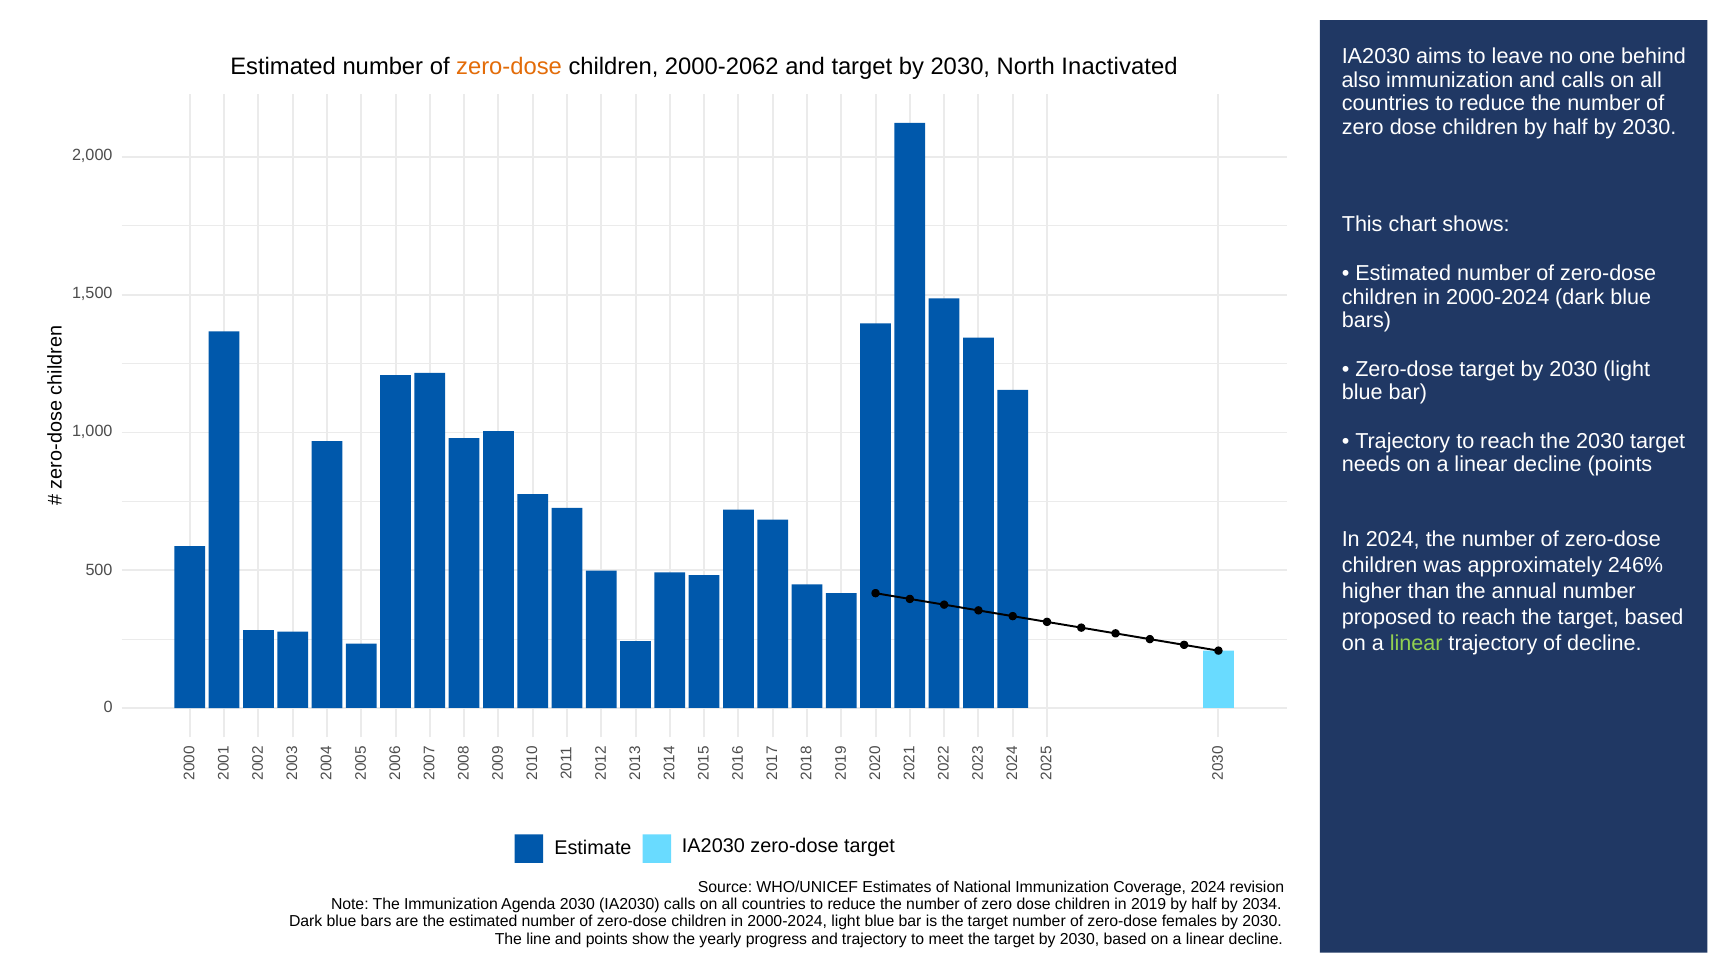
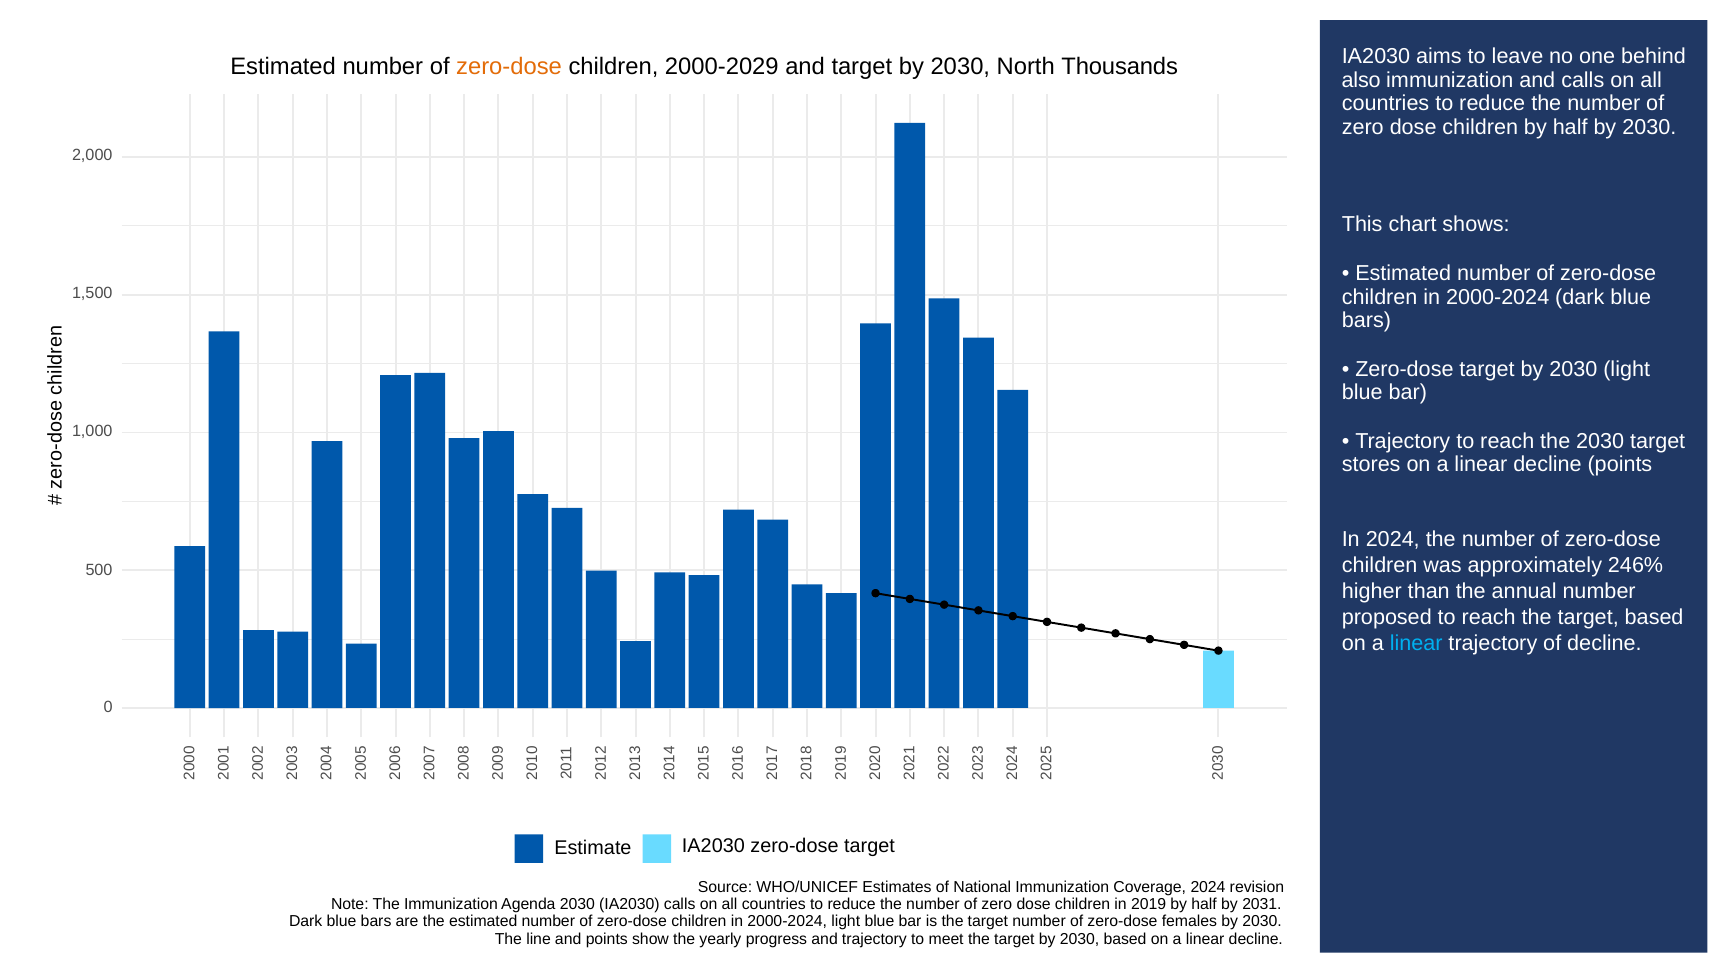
2000-2062: 2000-2062 -> 2000-2029
Inactivated: Inactivated -> Thousands
needs: needs -> stores
linear at (1416, 643) colour: light green -> light blue
2034: 2034 -> 2031
